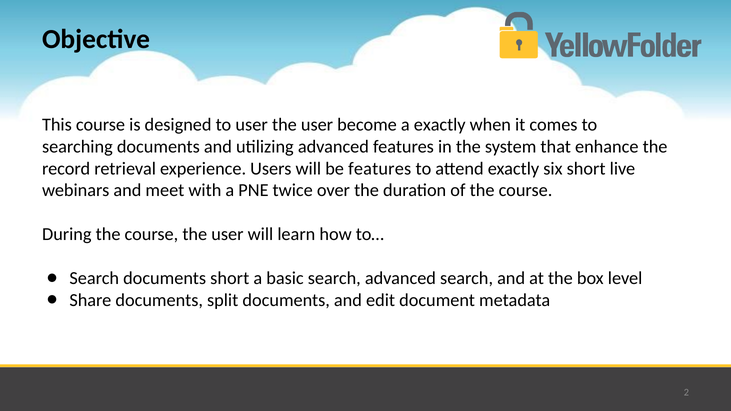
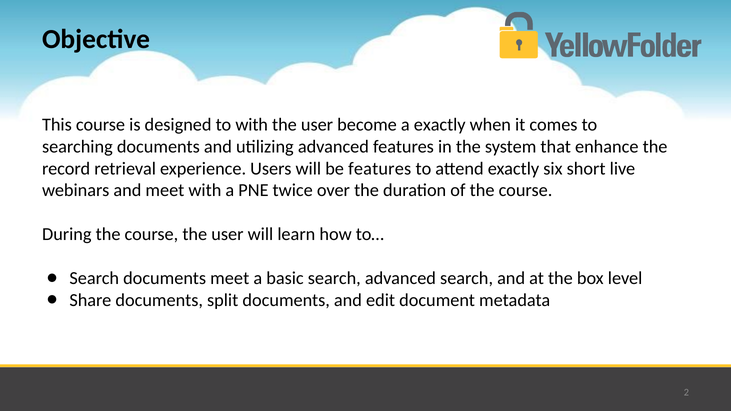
to user: user -> with
documents short: short -> meet
